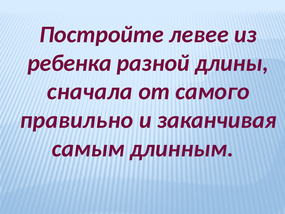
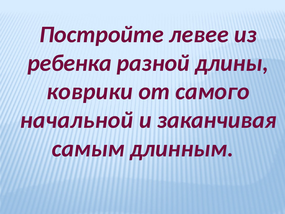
сначала: сначала -> коврики
правильно: правильно -> начальной
